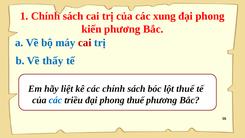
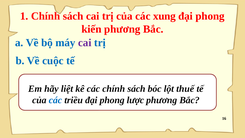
cai at (85, 43) colour: red -> purple
thấy: thấy -> cuộc
phong thuế: thuế -> lược
